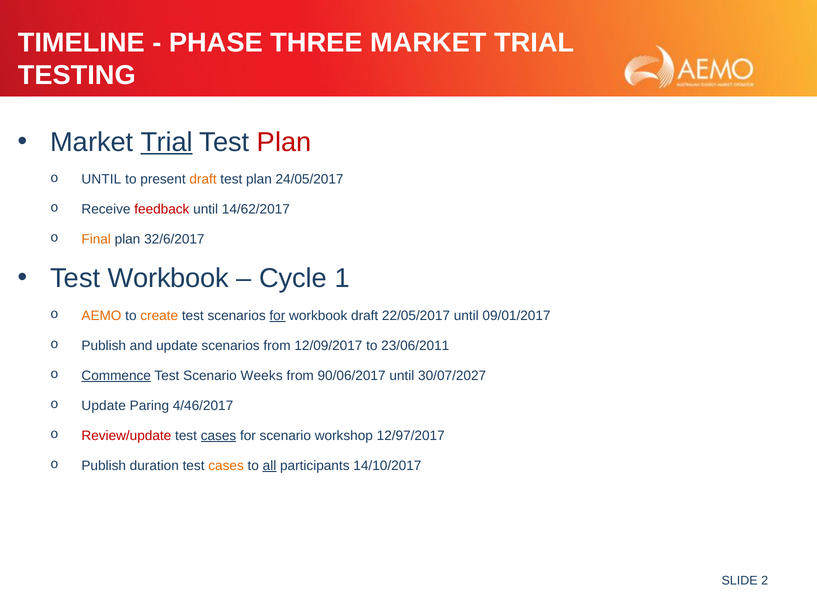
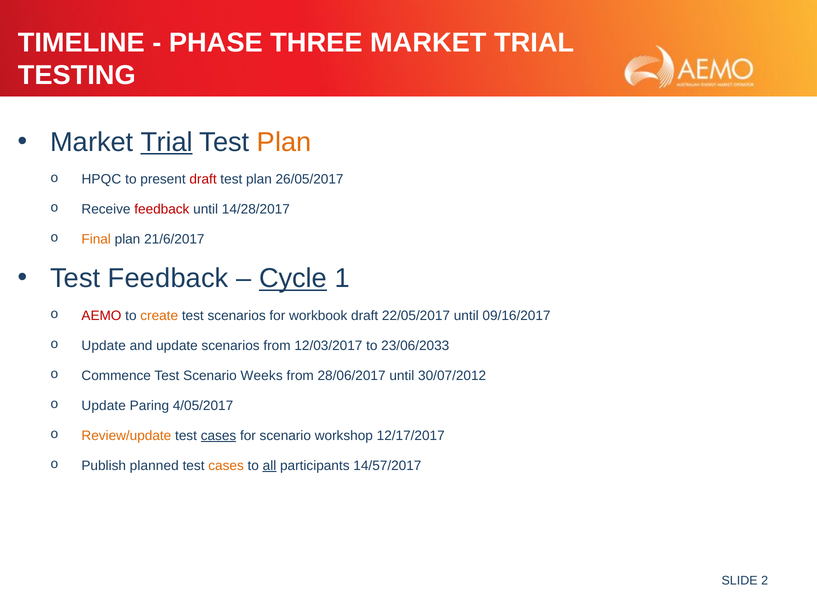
Plan at (284, 142) colour: red -> orange
UNTIL at (101, 179): UNTIL -> HPQC
draft at (203, 179) colour: orange -> red
24/05/2017: 24/05/2017 -> 26/05/2017
14/62/2017: 14/62/2017 -> 14/28/2017
32/6/2017: 32/6/2017 -> 21/6/2017
Test Workbook: Workbook -> Feedback
Cycle underline: none -> present
AEMO colour: orange -> red
for at (277, 316) underline: present -> none
09/01/2017: 09/01/2017 -> 09/16/2017
Publish at (104, 346): Publish -> Update
12/09/2017: 12/09/2017 -> 12/03/2017
23/06/2011: 23/06/2011 -> 23/06/2033
Commence underline: present -> none
90/06/2017: 90/06/2017 -> 28/06/2017
30/07/2027: 30/07/2027 -> 30/07/2012
4/46/2017: 4/46/2017 -> 4/05/2017
Review/update colour: red -> orange
12/97/2017: 12/97/2017 -> 12/17/2017
duration: duration -> planned
14/10/2017: 14/10/2017 -> 14/57/2017
